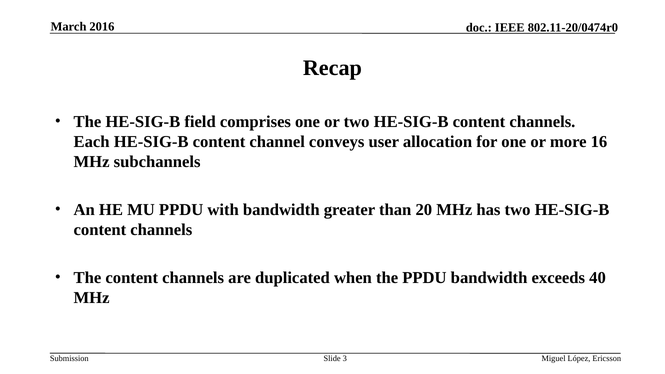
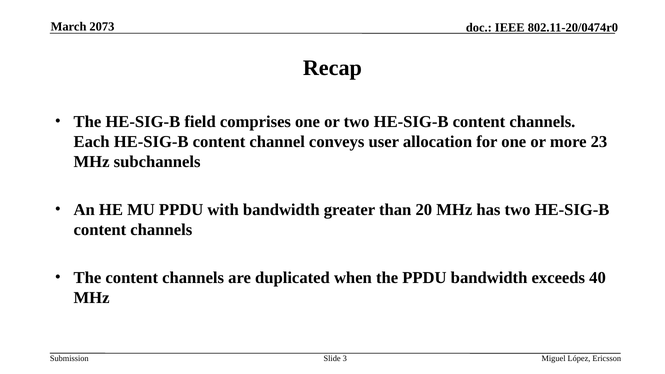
2016: 2016 -> 2073
16: 16 -> 23
